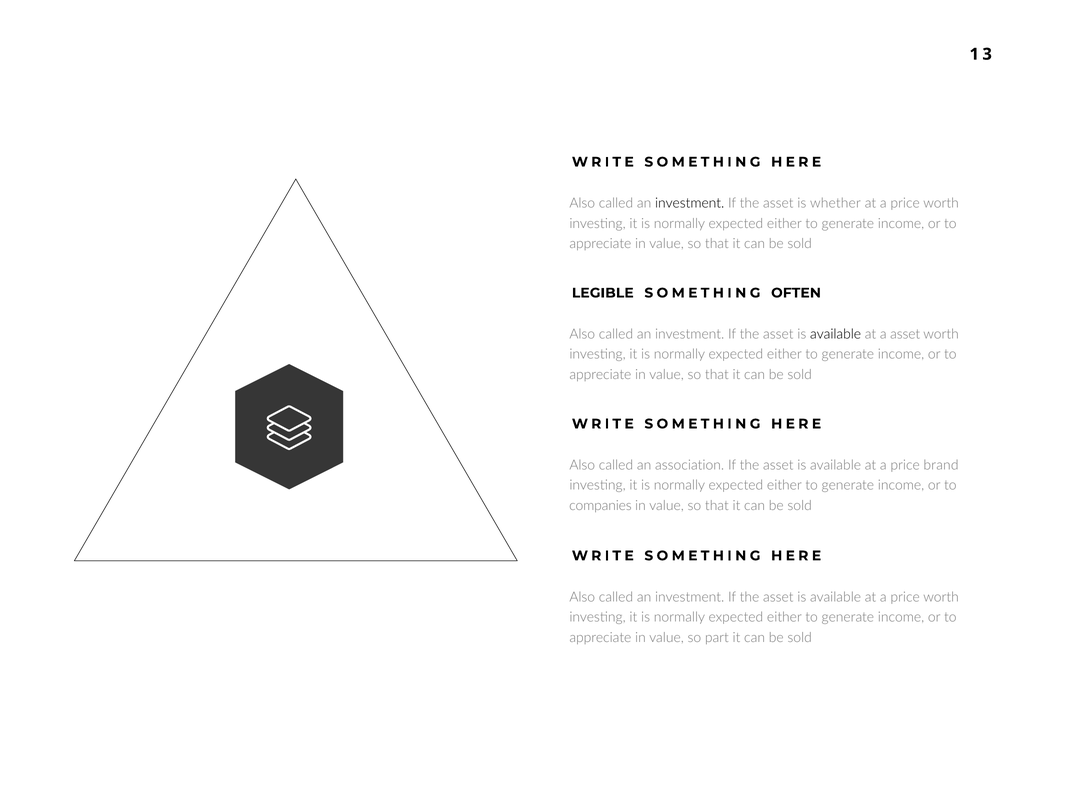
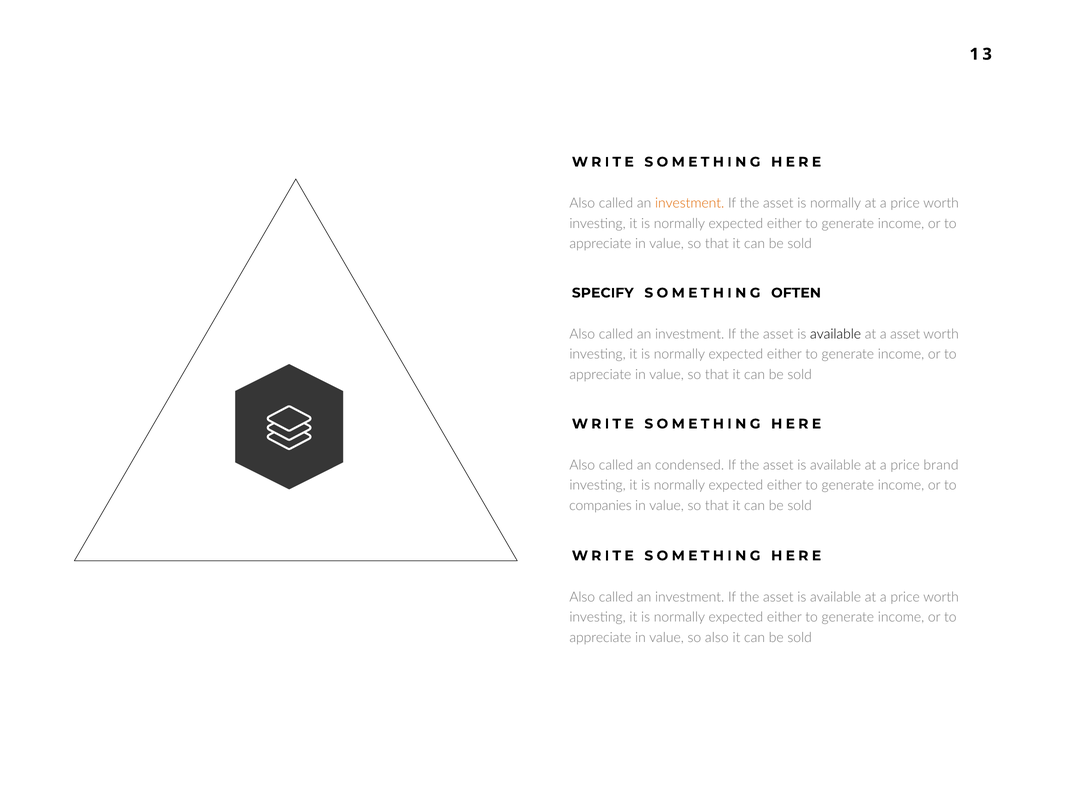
investment at (690, 203) colour: black -> orange
asset is whether: whether -> normally
LEGIBLE: LEGIBLE -> SPECIFY
association: association -> condensed
so part: part -> also
